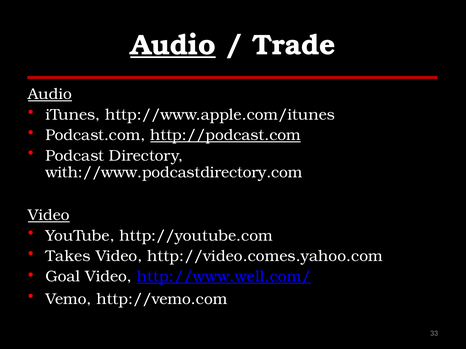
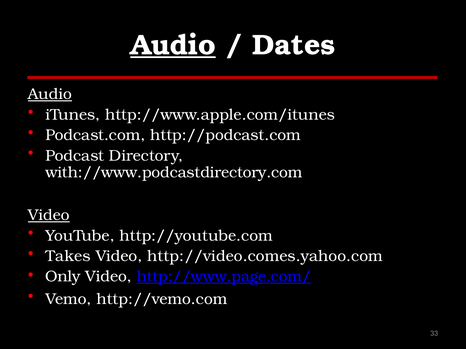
Trade: Trade -> Dates
http://podcast.com underline: present -> none
Goal: Goal -> Only
http://www.well.com/: http://www.well.com/ -> http://www.page.com/
